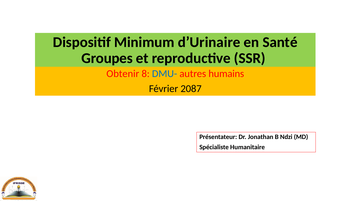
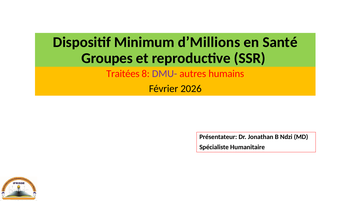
d’Urinaire: d’Urinaire -> d’Millions
Obtenir: Obtenir -> Traitées
DMU- colour: blue -> purple
2087: 2087 -> 2026
